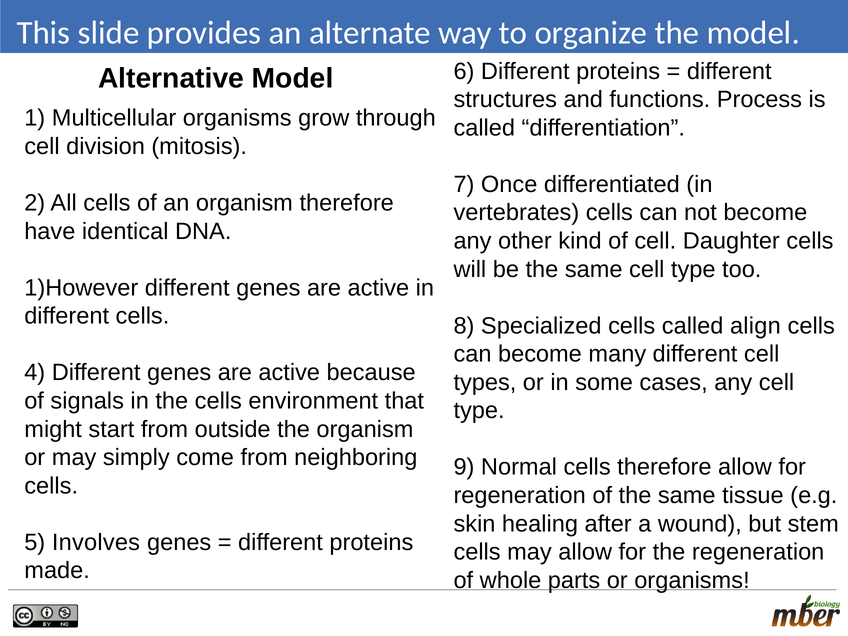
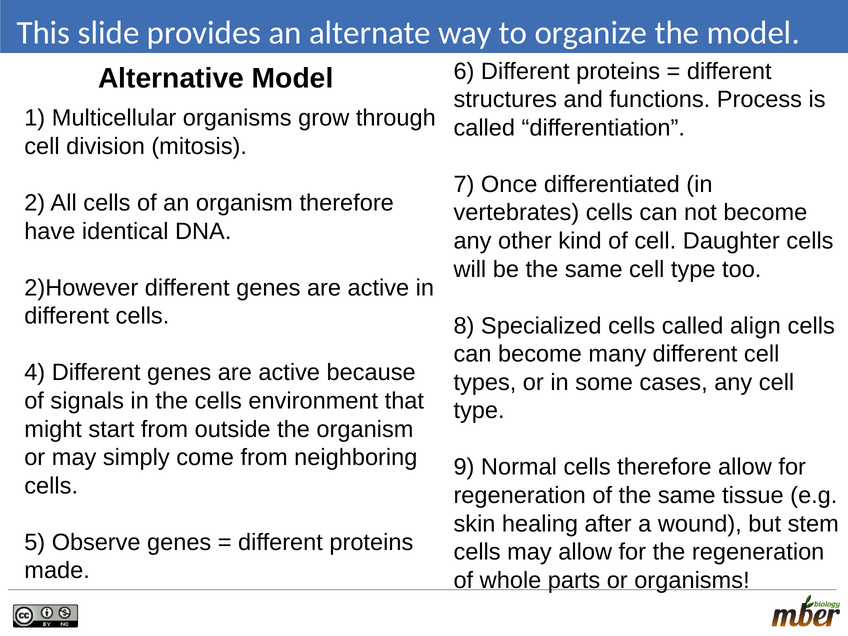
1)However: 1)However -> 2)However
Involves: Involves -> Observe
